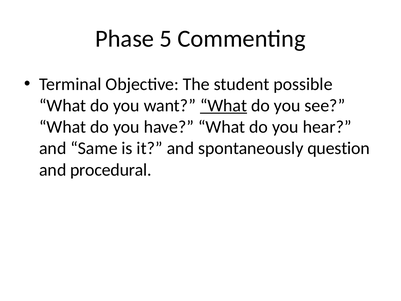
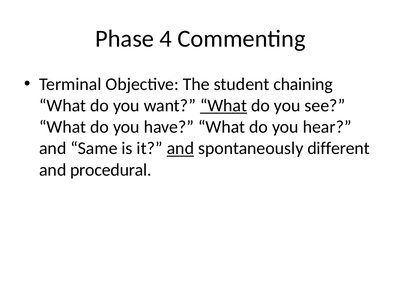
5: 5 -> 4
possible: possible -> chaining
and at (180, 148) underline: none -> present
question: question -> different
